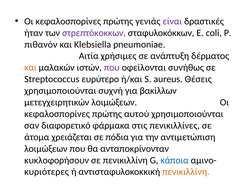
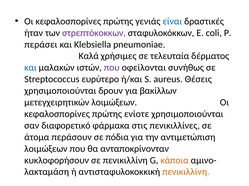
είναι colour: purple -> blue
πιθανόν: πιθανόν -> περάσει
Αιτία: Αιτία -> Καλά
ανάπτυξη: ανάπτυξη -> τελευταία
και at (30, 68) colour: orange -> blue
συχνή: συχνή -> δρουν
αυτού: αυτού -> ενίοτε
χρειάζεται: χρειάζεται -> περάσουν
κάποια colour: blue -> orange
κυριότερες: κυριότερες -> λακταμάση
